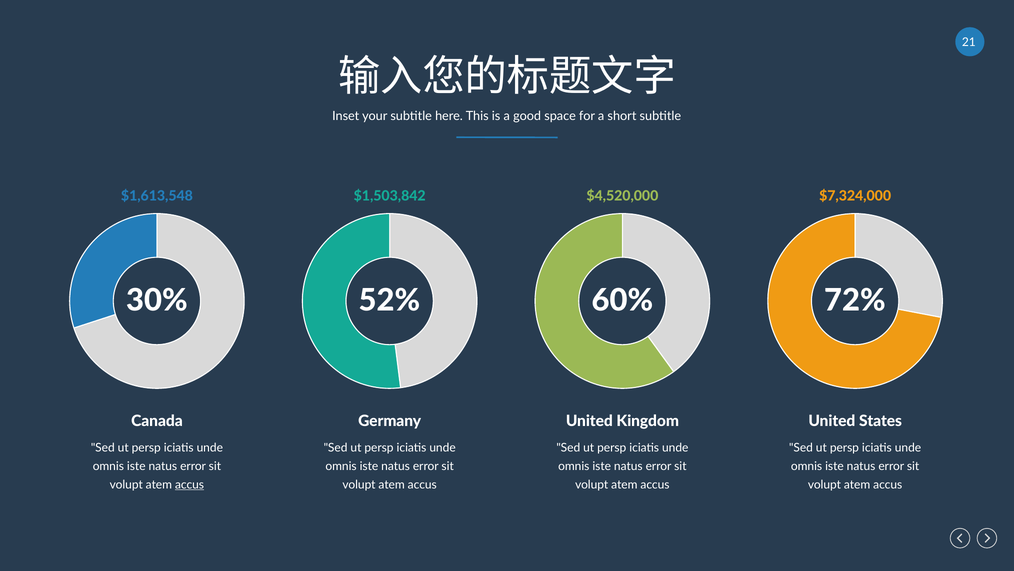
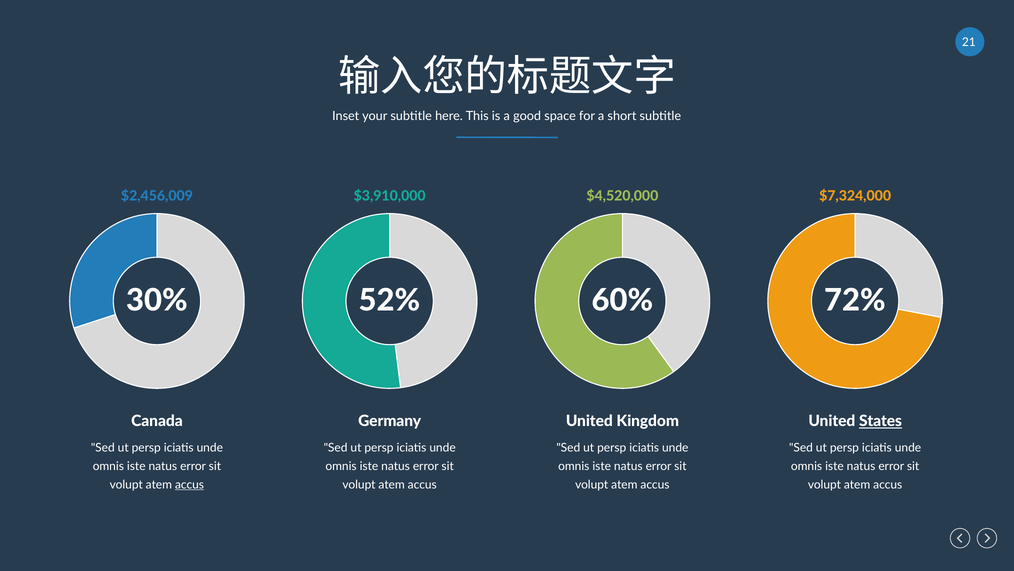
$1,613,548: $1,613,548 -> $2,456,009
$1,503,842: $1,503,842 -> $3,910,000
States underline: none -> present
